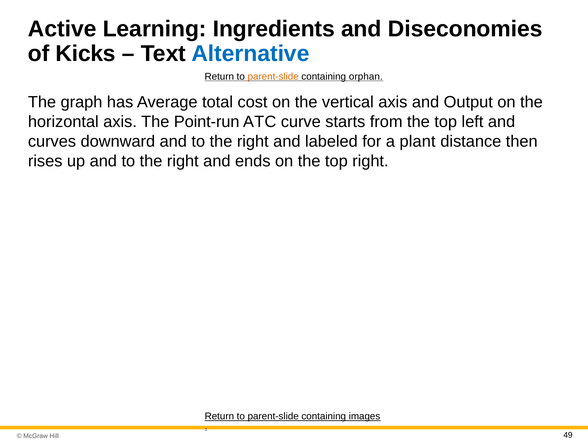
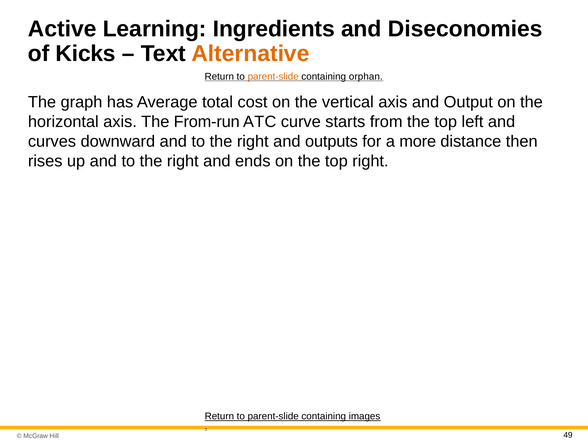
Alternative colour: blue -> orange
Point-run: Point-run -> From-run
labeled: labeled -> outputs
plant: plant -> more
